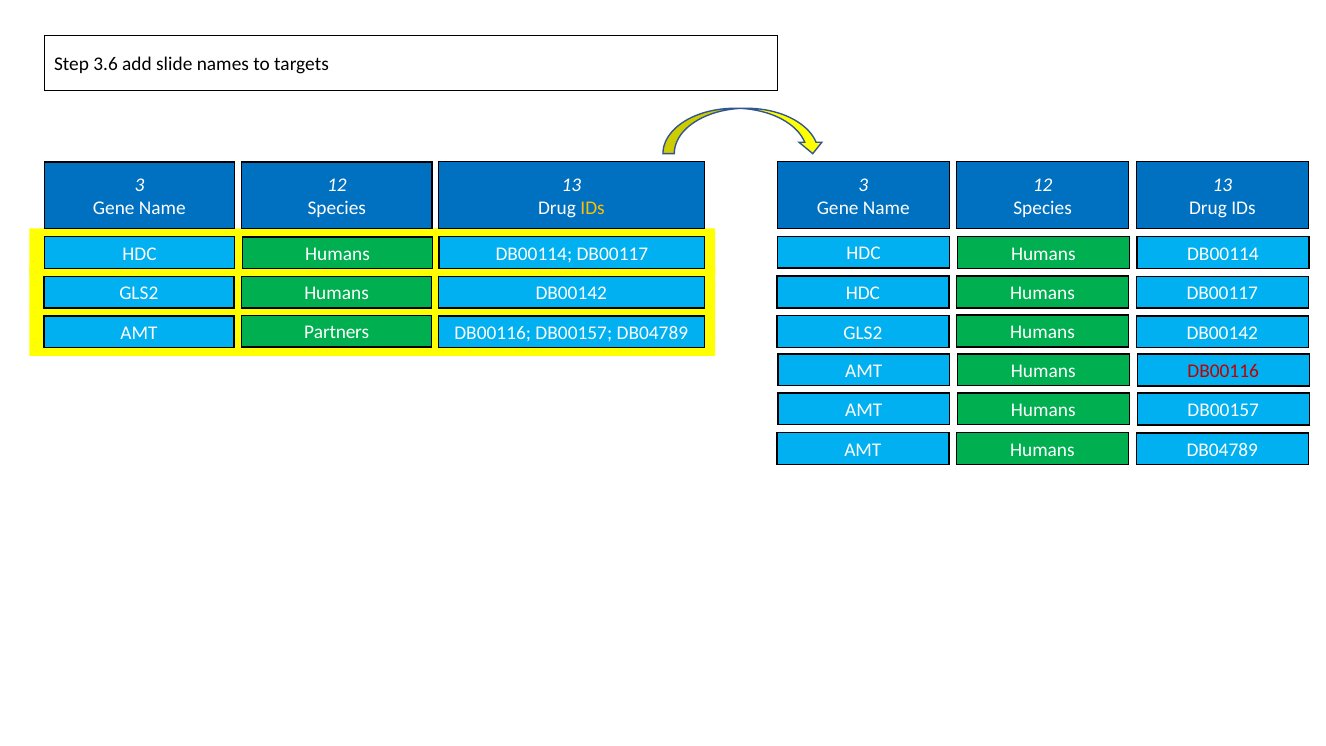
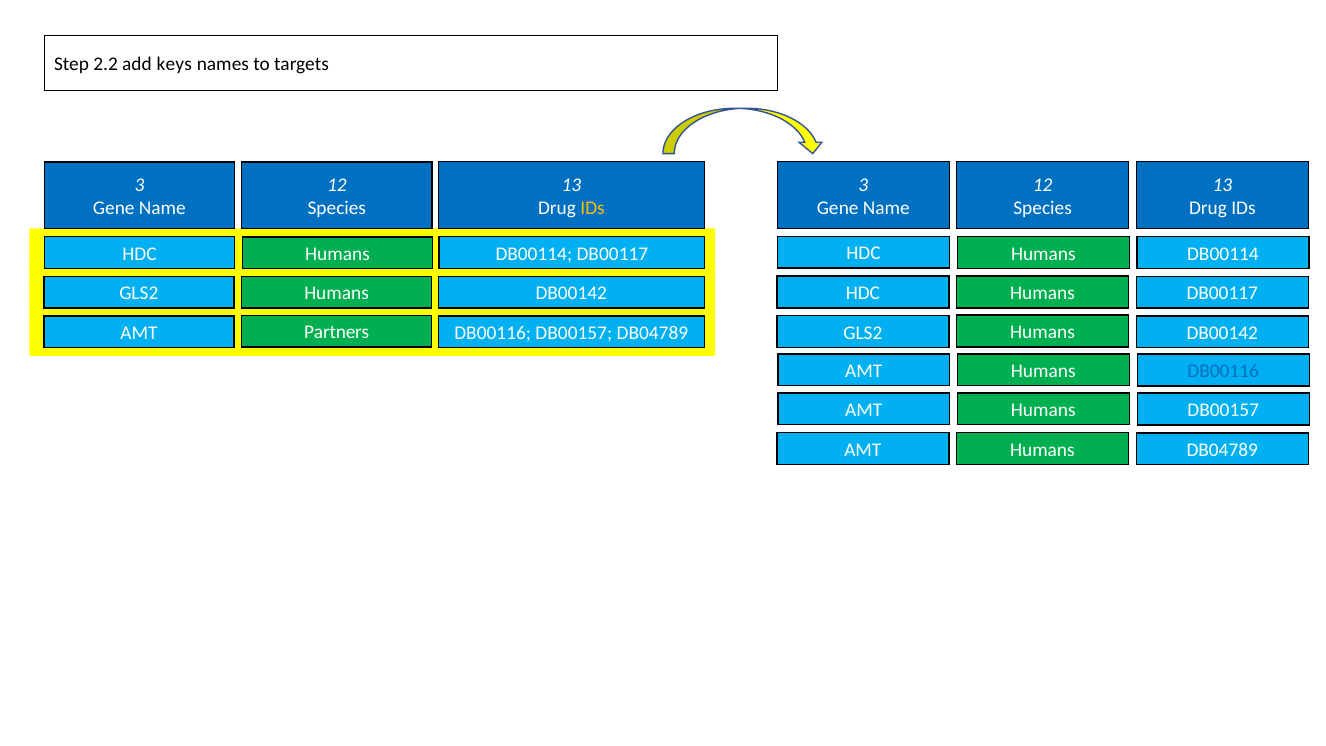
3.6: 3.6 -> 2.2
slide: slide -> keys
DB00116 at (1223, 371) colour: red -> blue
